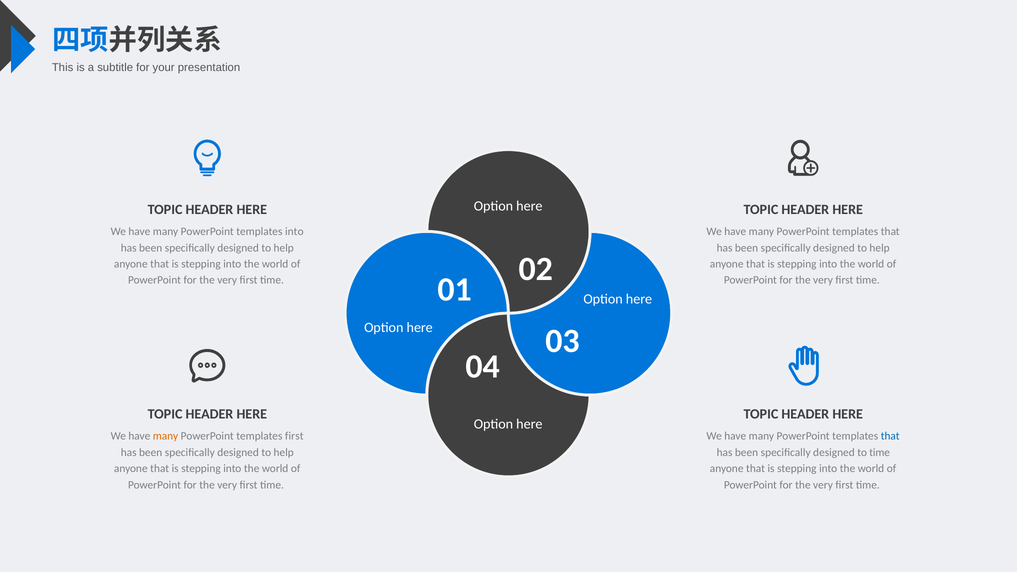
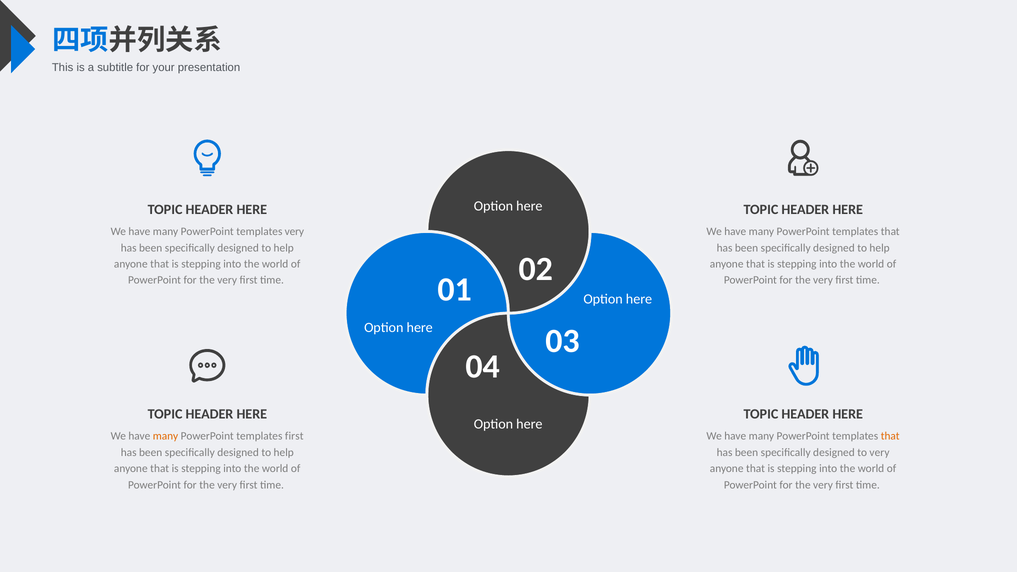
templates into: into -> very
that at (890, 436) colour: blue -> orange
to time: time -> very
